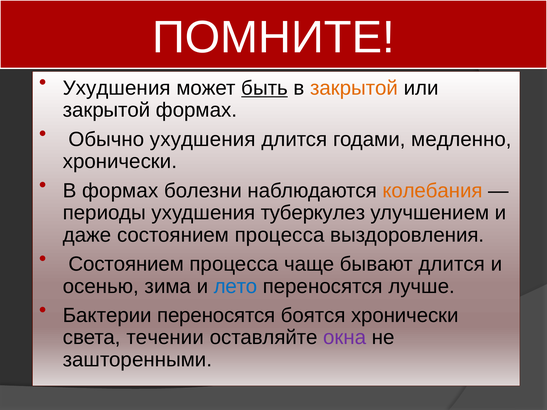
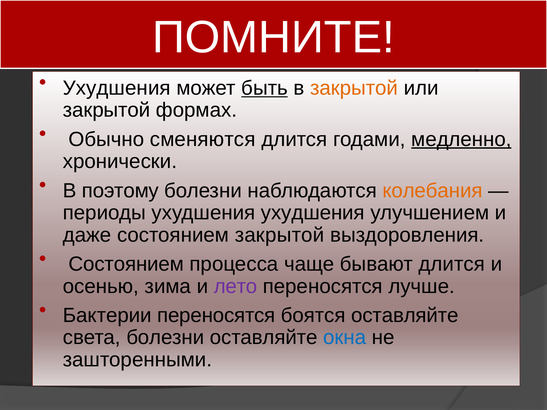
Обычно ухудшения: ухудшения -> сменяются
медленно underline: none -> present
В формах: формах -> поэтому
ухудшения туберкулез: туберкулез -> ухудшения
даже состоянием процесса: процесса -> закрытой
лето colour: blue -> purple
боятся хронически: хронически -> оставляйте
света течении: течении -> болезни
окна colour: purple -> blue
